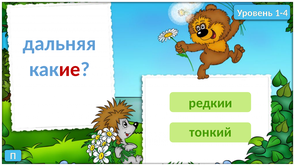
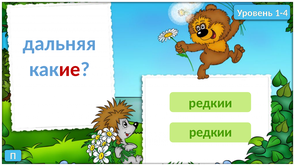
тонкий at (210, 132): тонкий -> редкии
